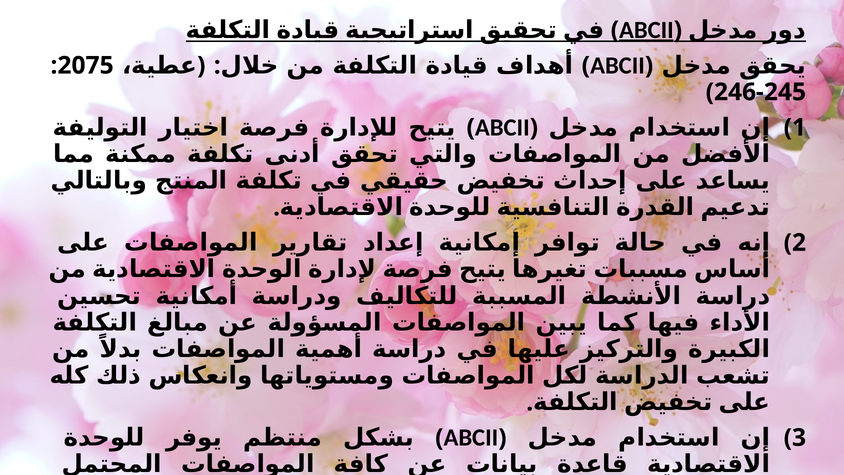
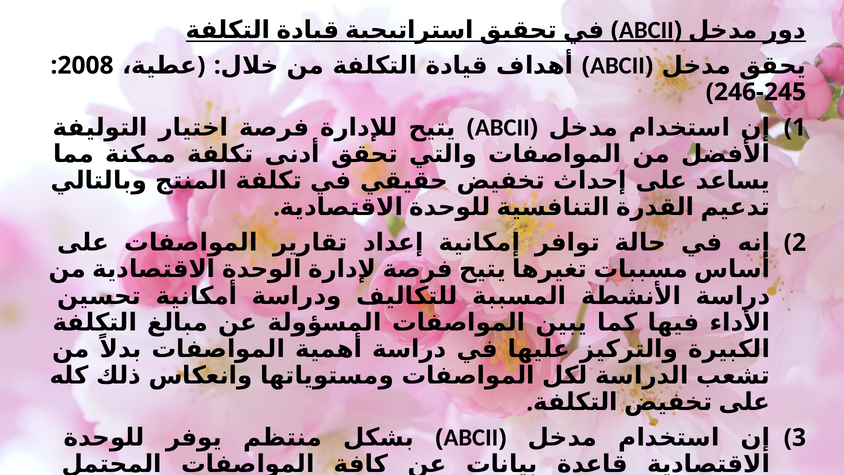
2075: 2075 -> 2008
